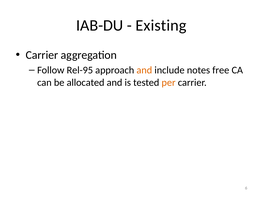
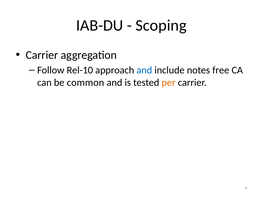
Existing: Existing -> Scoping
Rel-95: Rel-95 -> Rel-10
and at (144, 70) colour: orange -> blue
allocated: allocated -> common
